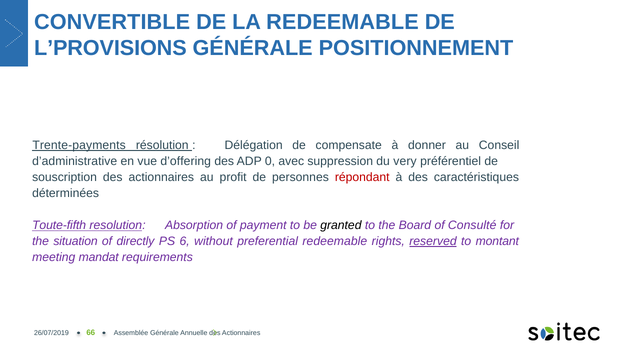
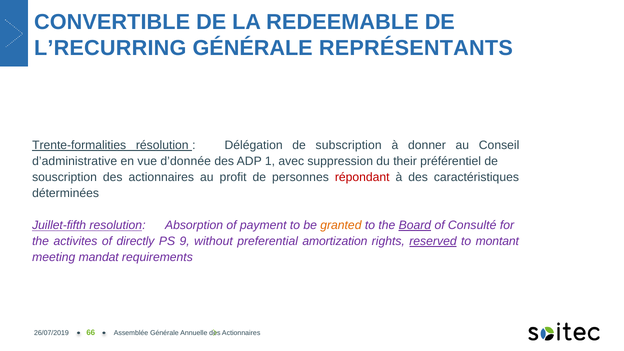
L’PROVISIONS: L’PROVISIONS -> L’RECURRING
POSITIONNEMENT: POSITIONNEMENT -> REPRÉSENTANTS
Trente-payments: Trente-payments -> Trente-formalities
compensate: compensate -> subscription
d’offering: d’offering -> d’donnée
0: 0 -> 1
very: very -> their
Toute-fifth: Toute-fifth -> Juillet-fifth
granted colour: black -> orange
Board underline: none -> present
situation: situation -> activites
6: 6 -> 9
preferential redeemable: redeemable -> amortization
